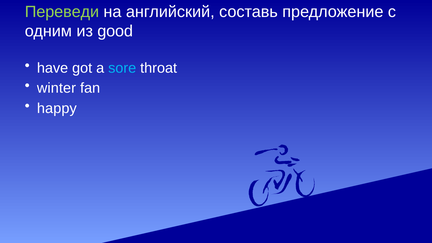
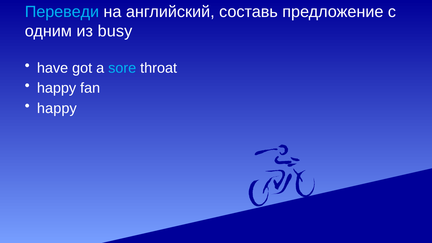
Переведи colour: light green -> light blue
good: good -> busy
winter at (56, 88): winter -> happy
